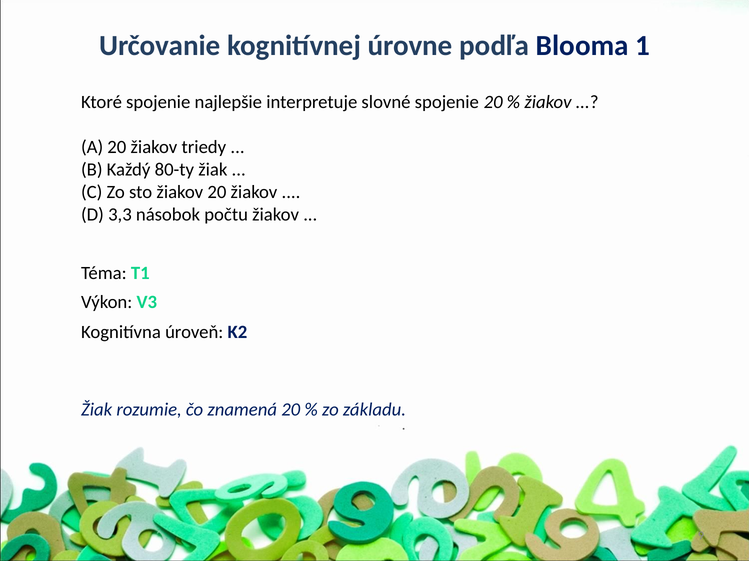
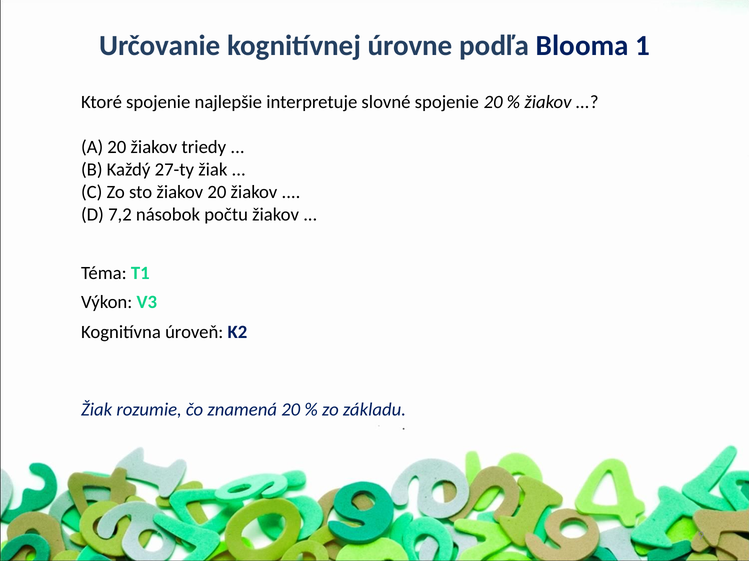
80-ty: 80-ty -> 27-ty
3,3: 3,3 -> 7,2
